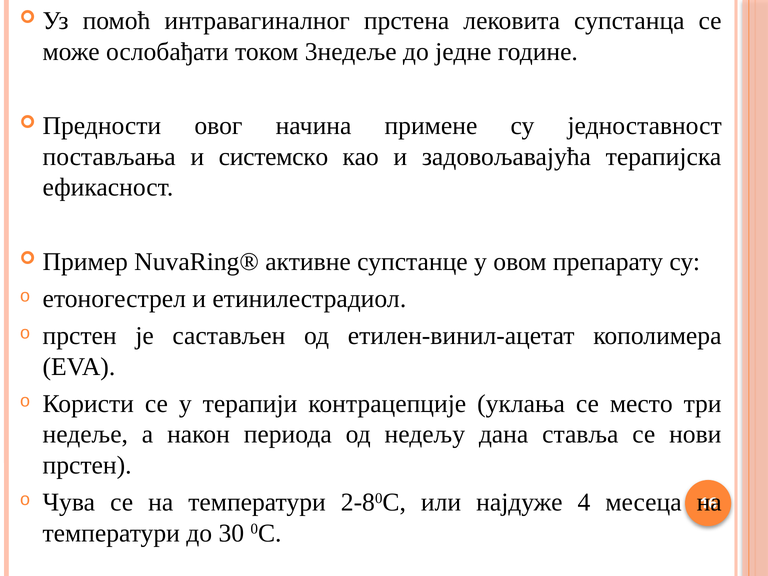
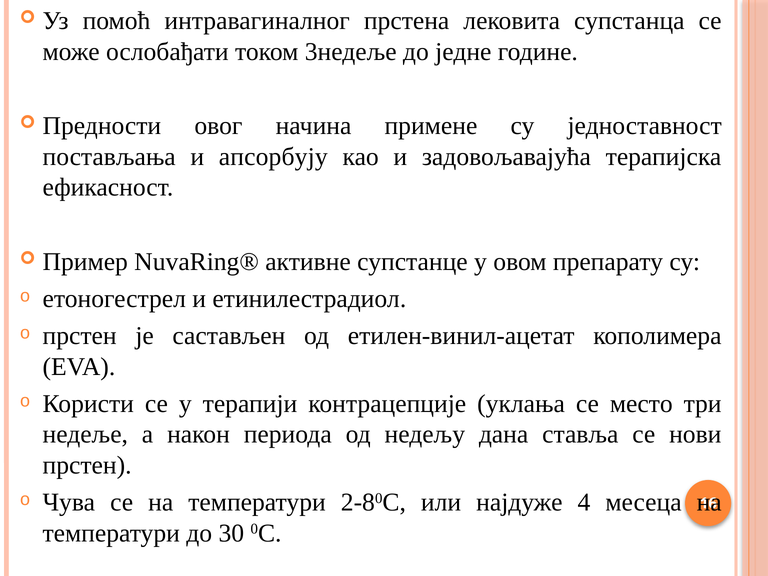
системско: системско -> апсорбују
